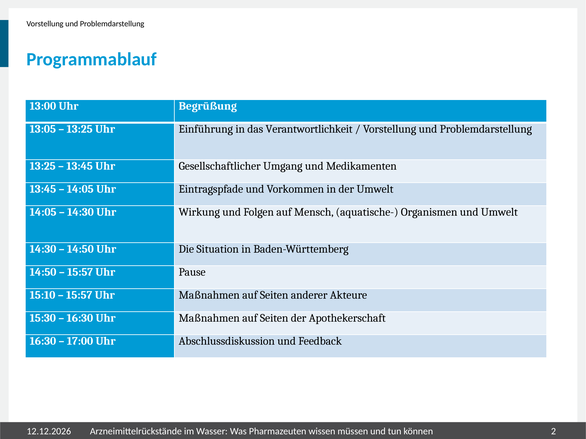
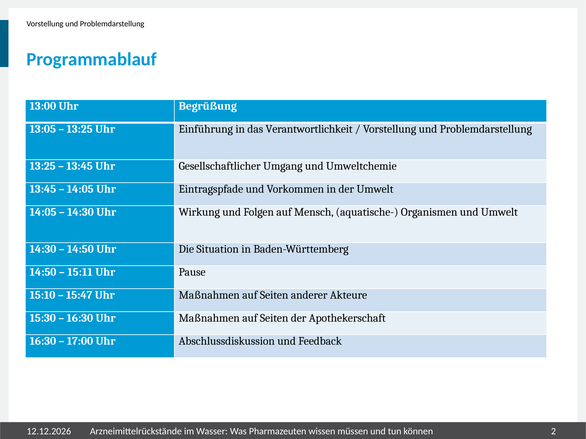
Medikamenten: Medikamenten -> Umweltchemie
15:57 at (80, 272): 15:57 -> 15:11
15:57 at (79, 295): 15:57 -> 15:47
